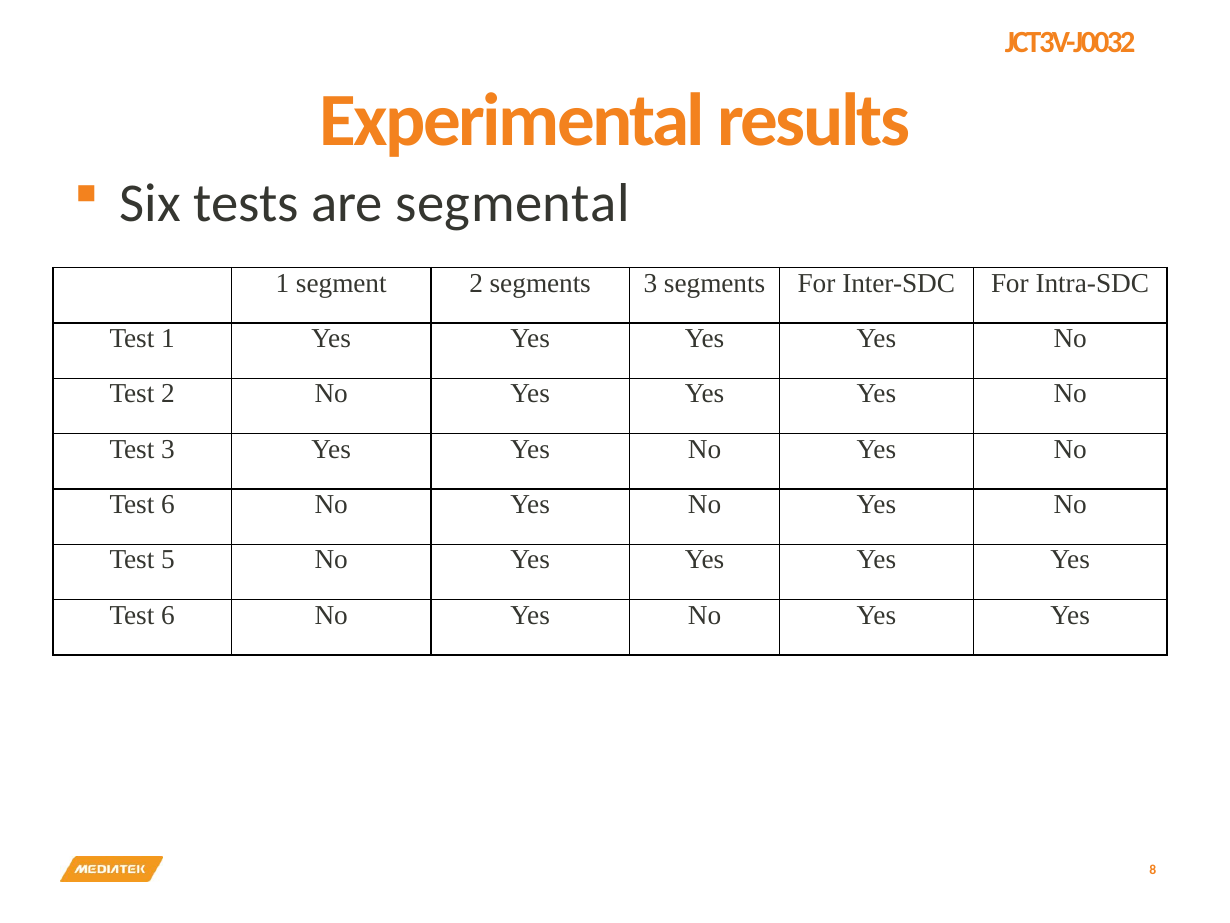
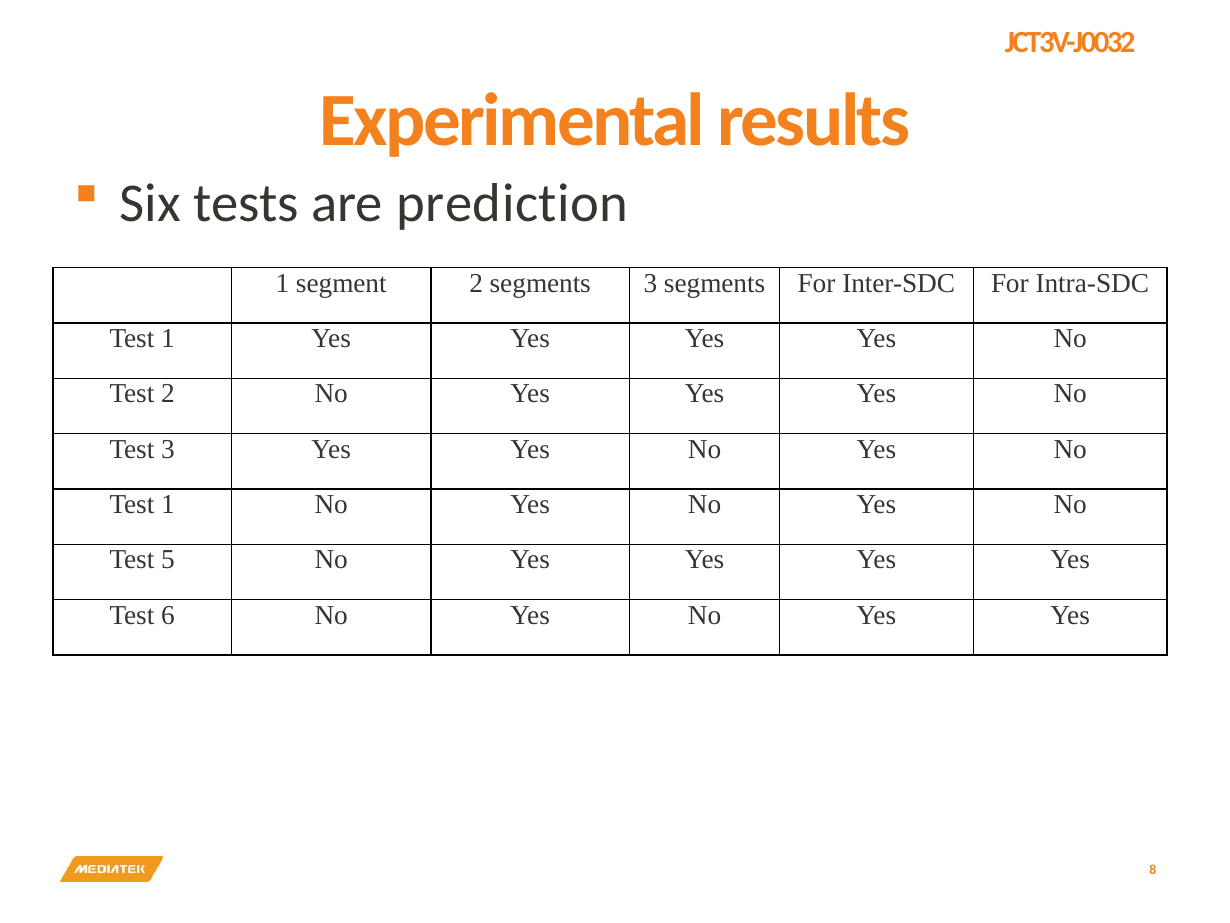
segmental: segmental -> prediction
6 at (168, 504): 6 -> 1
